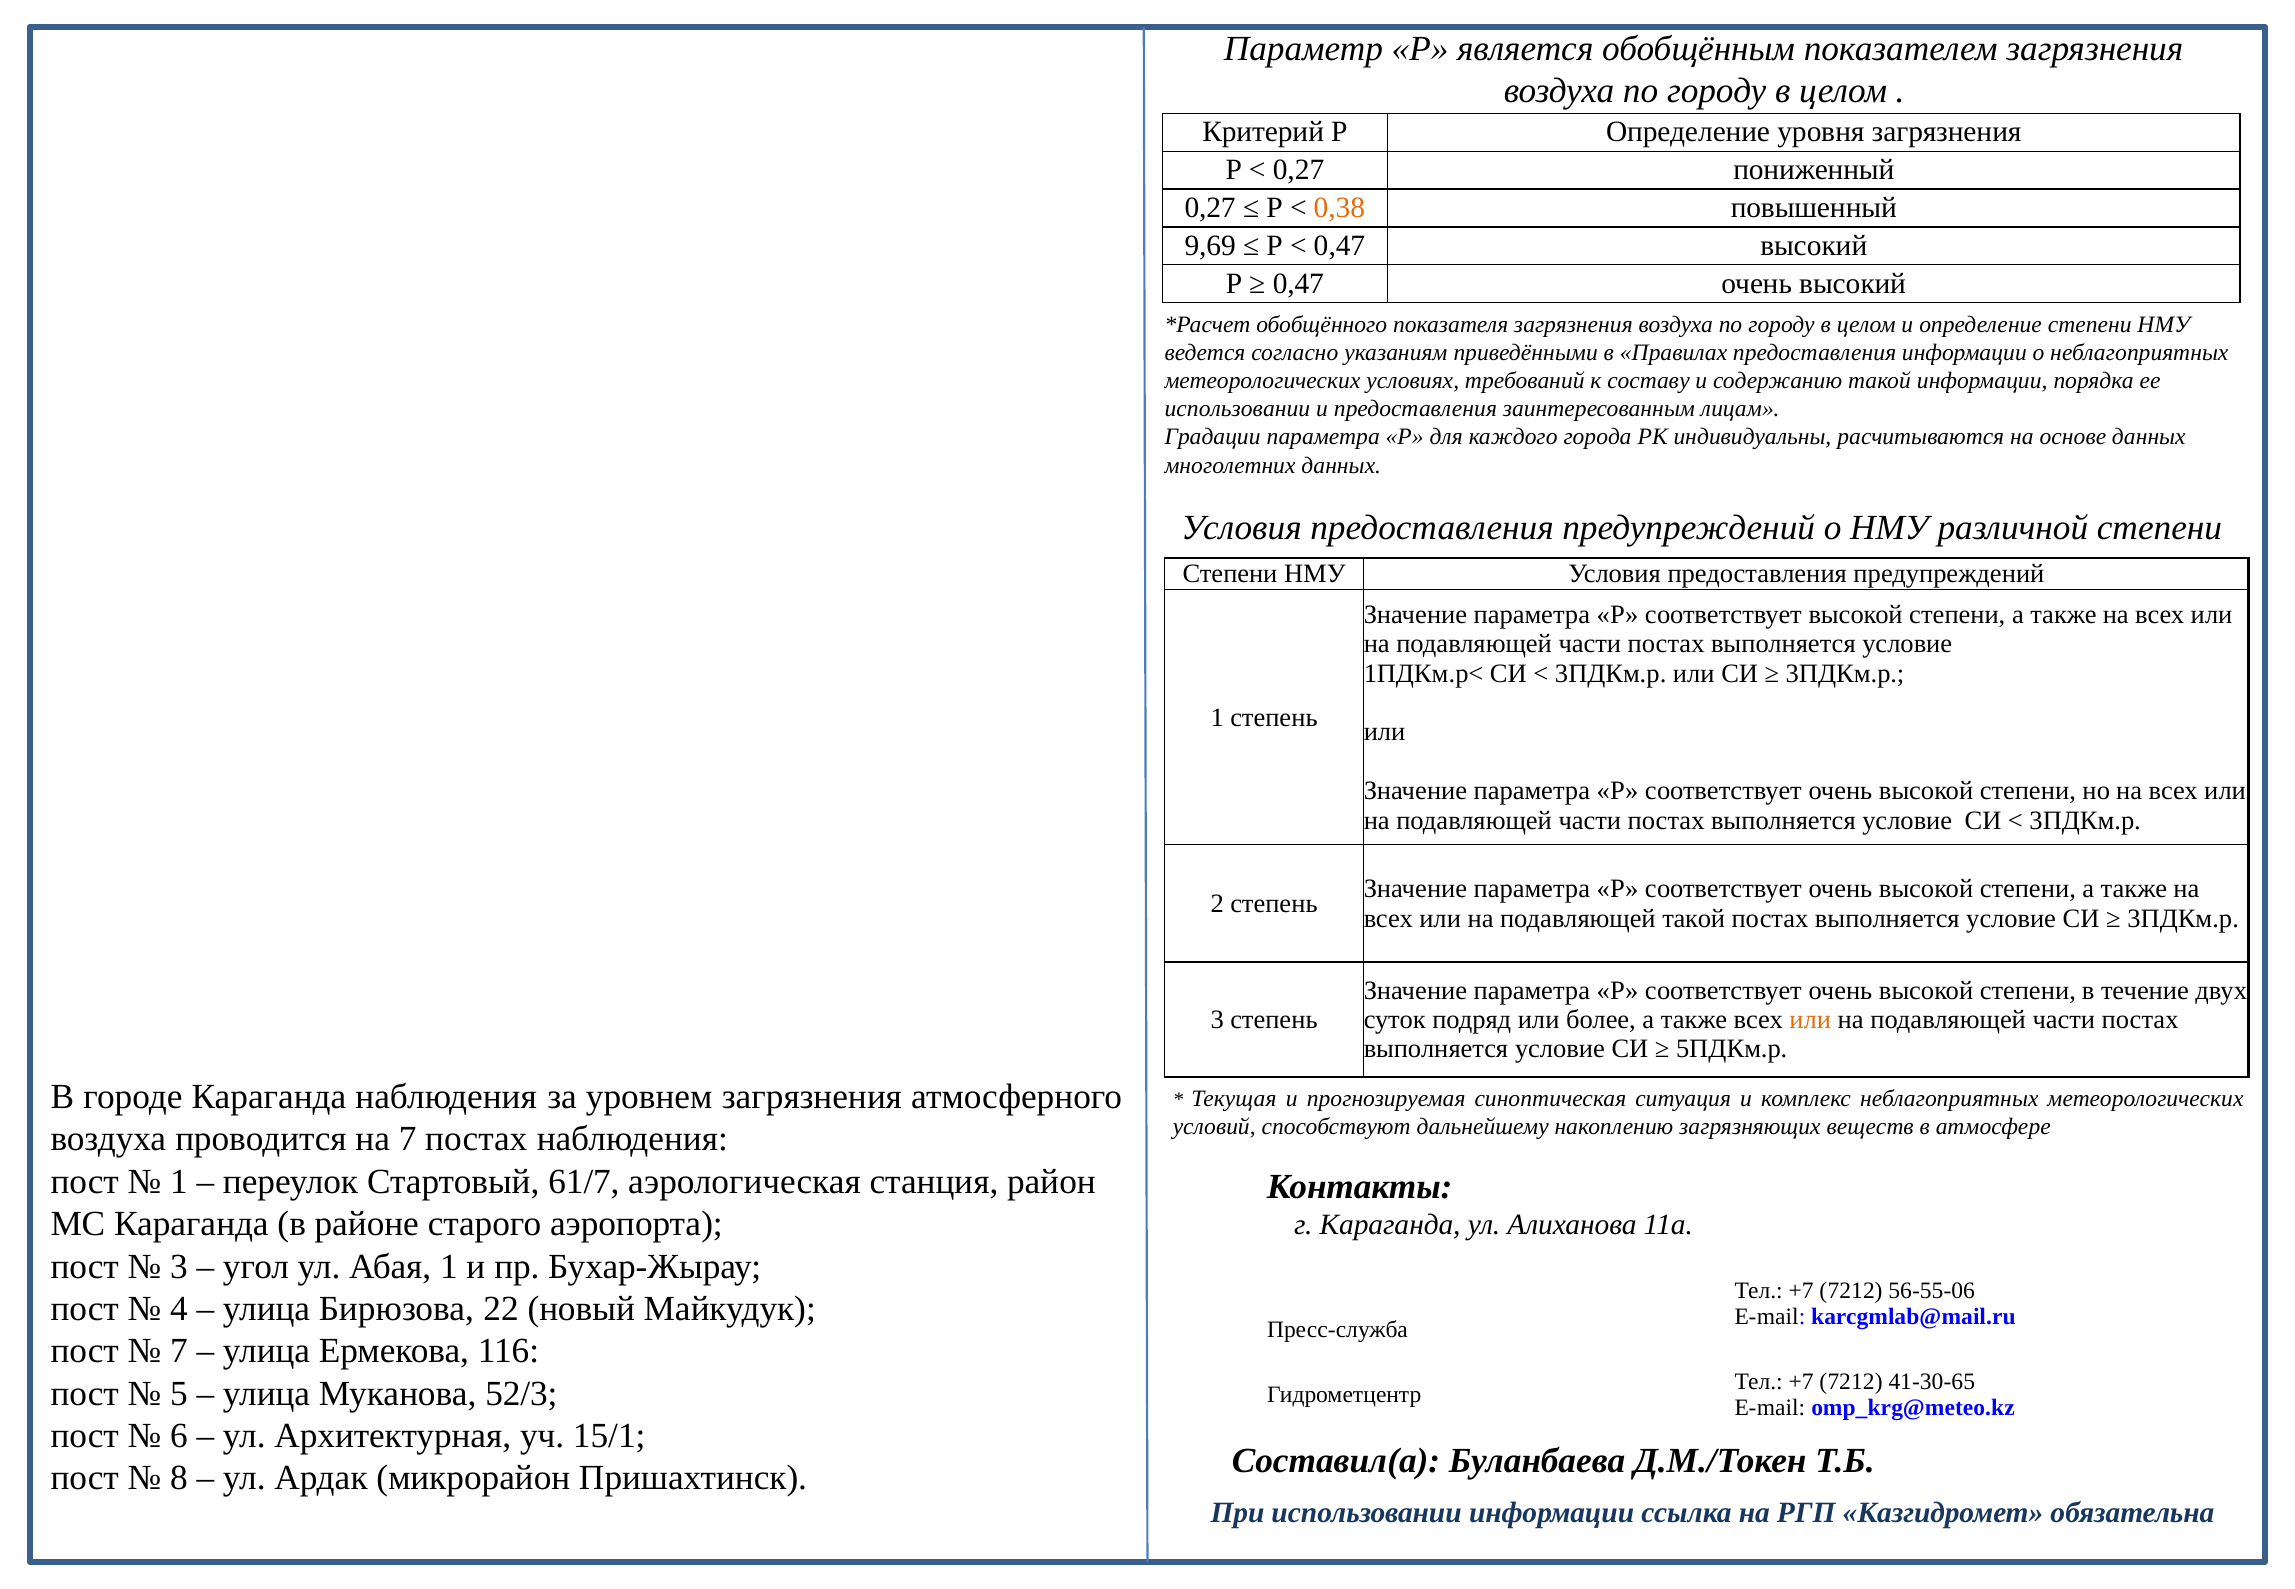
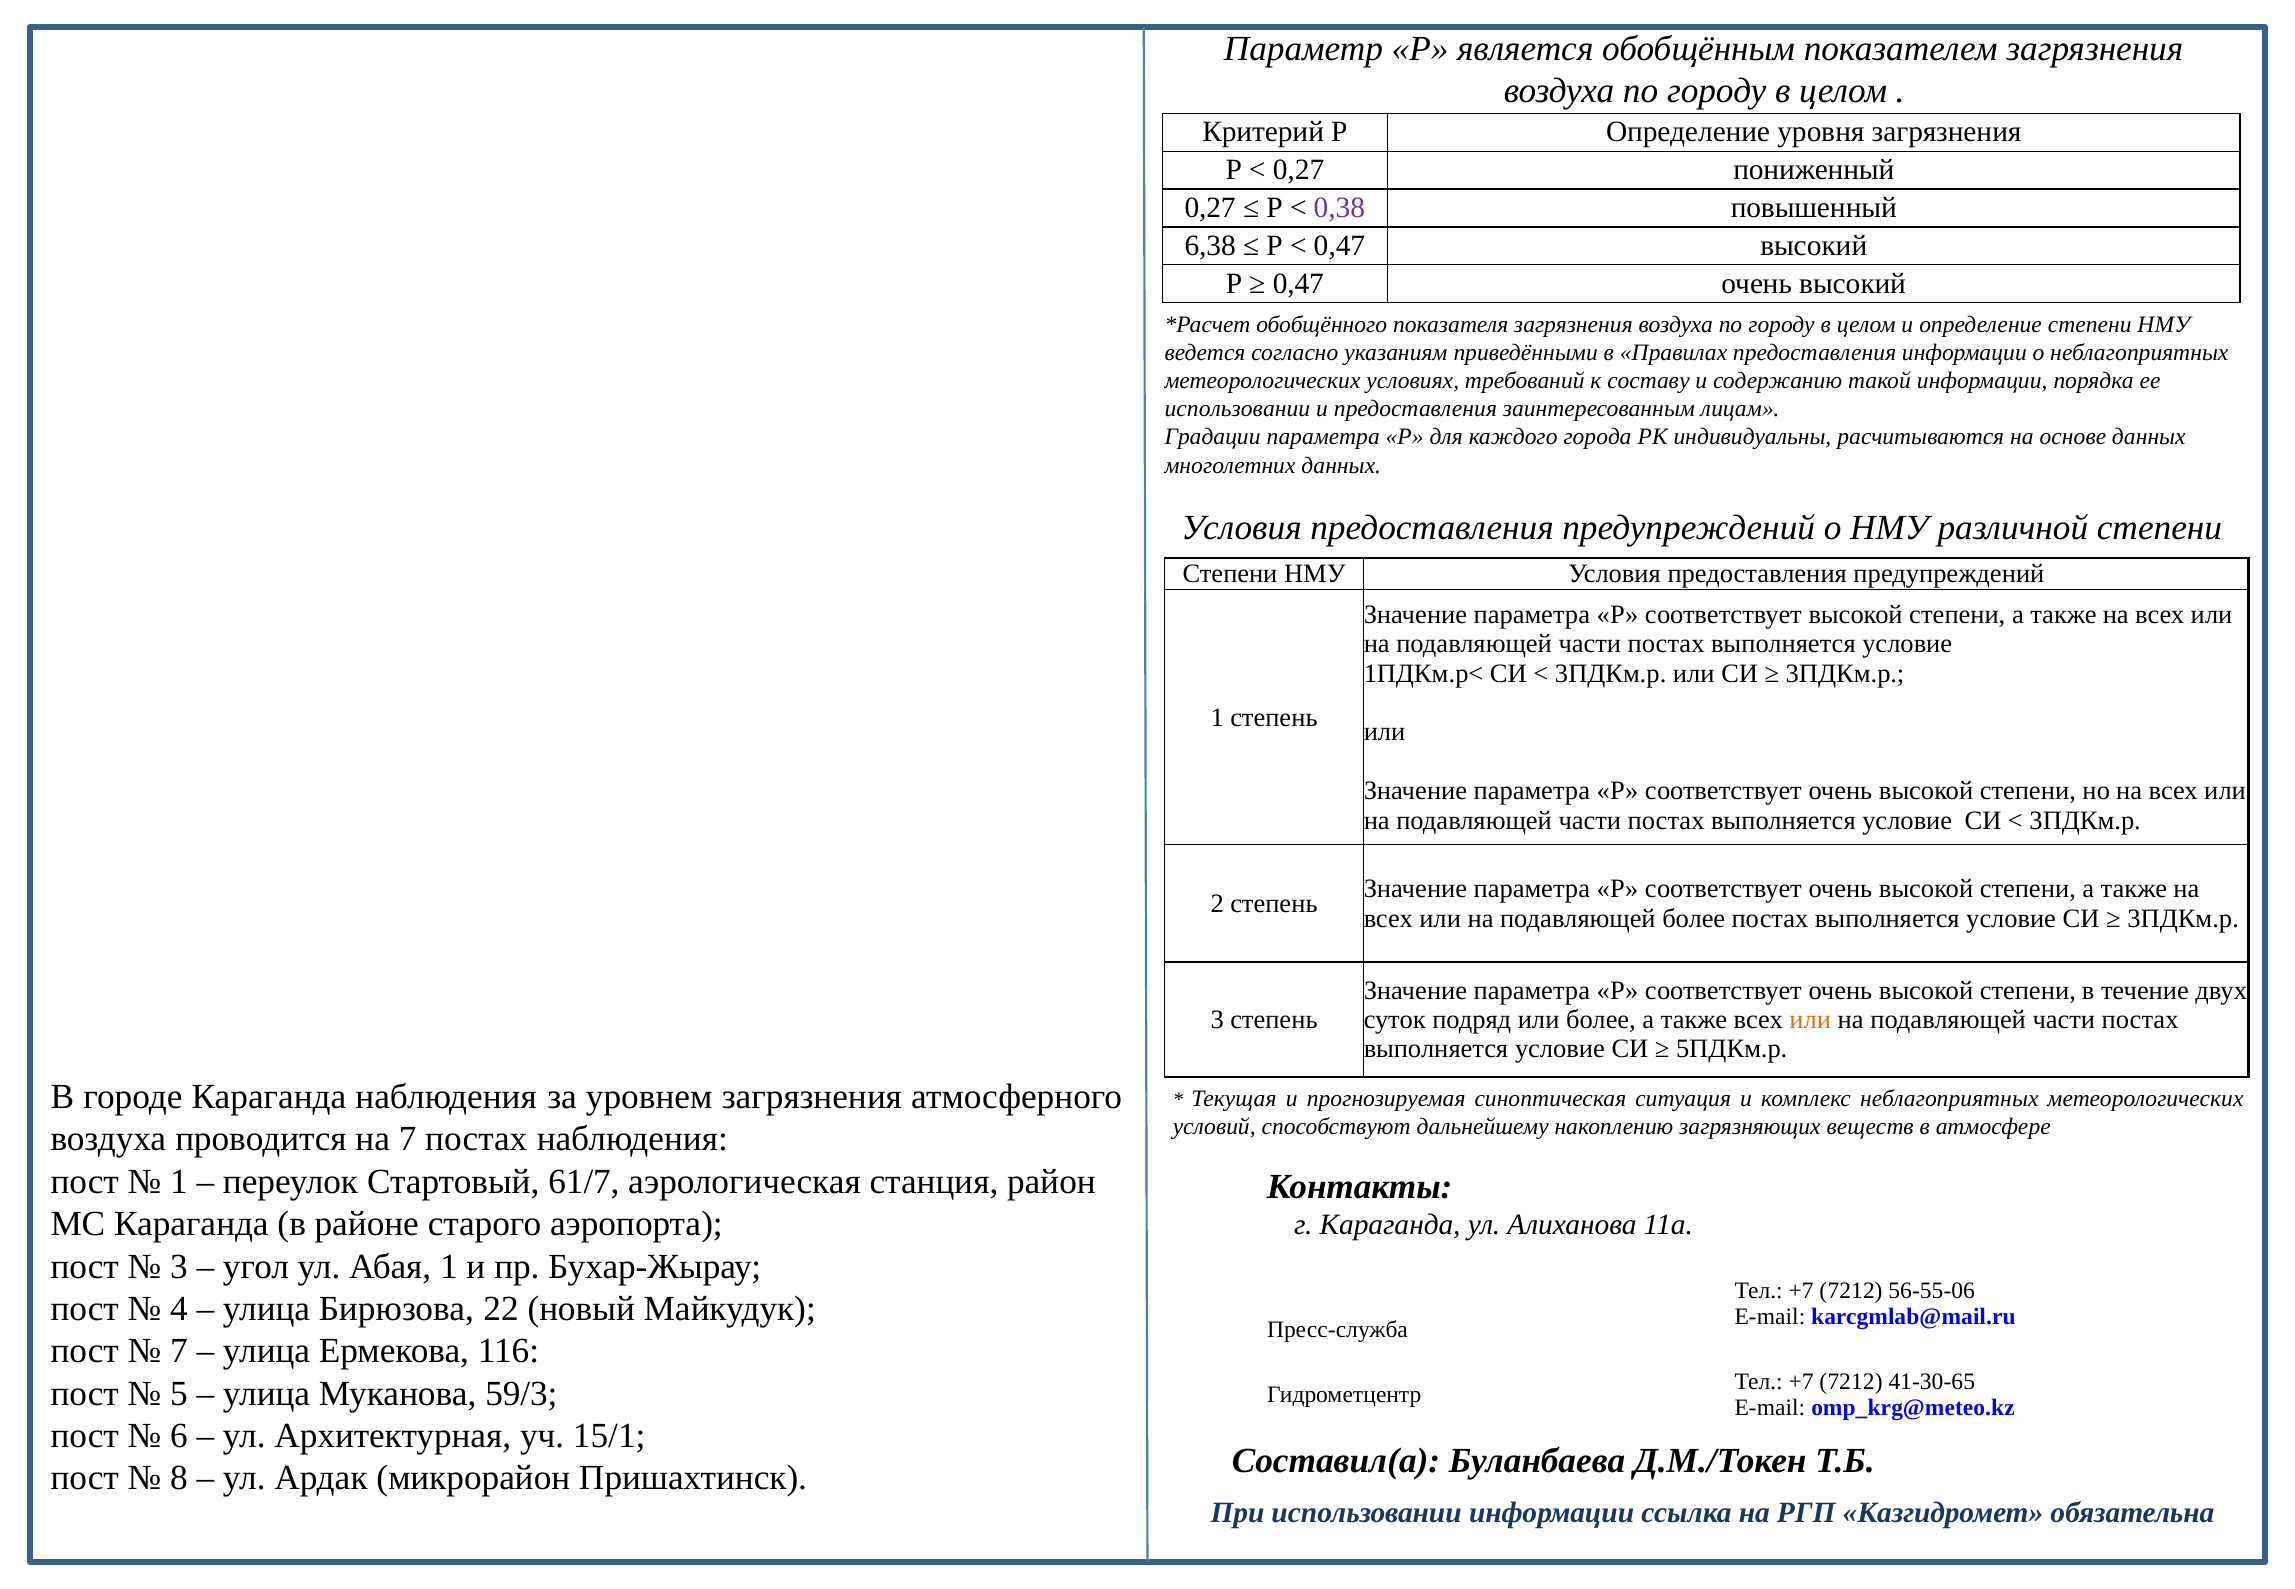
0,38 colour: orange -> purple
9,69: 9,69 -> 6,38
подавляющей такой: такой -> более
52/3: 52/3 -> 59/3
